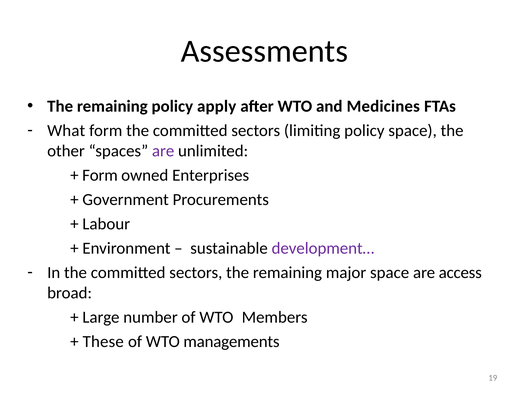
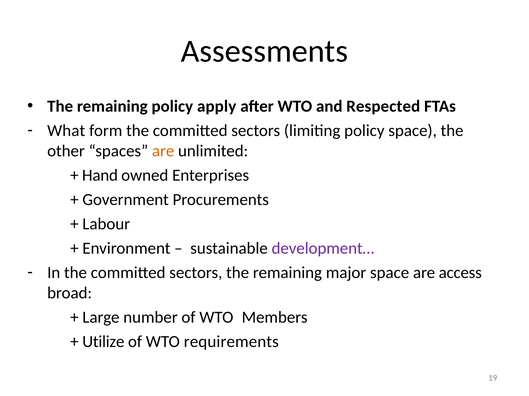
Medicines: Medicines -> Respected
are at (163, 151) colour: purple -> orange
Form at (100, 176): Form -> Hand
These: These -> Utilize
managements: managements -> requirements
